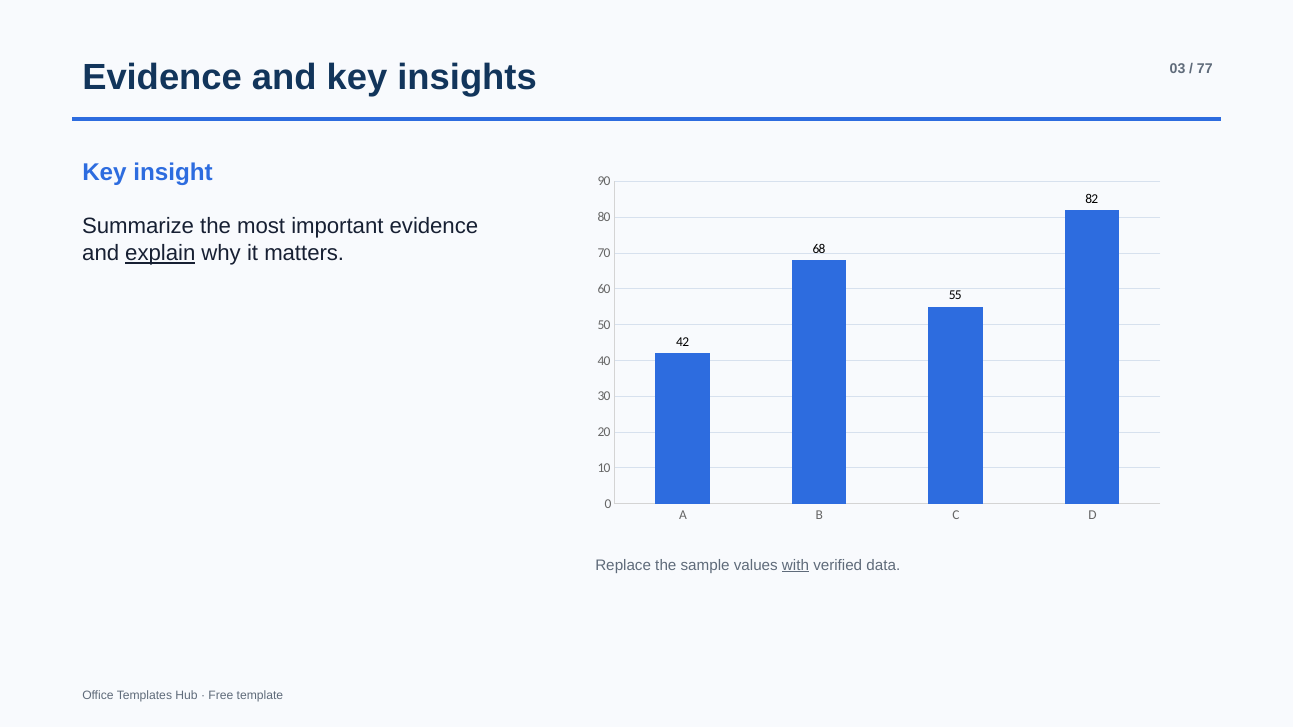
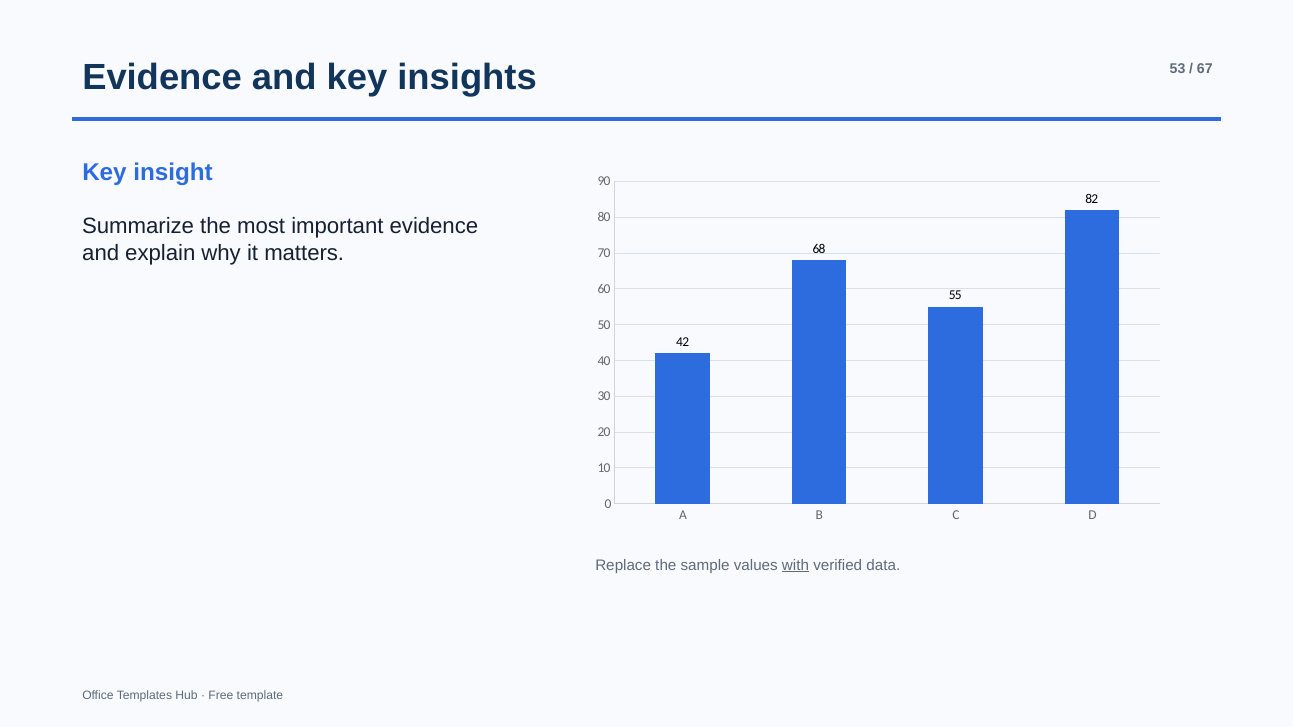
03: 03 -> 53
77: 77 -> 67
explain underline: present -> none
